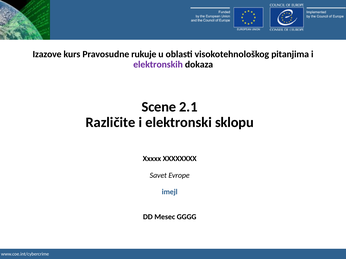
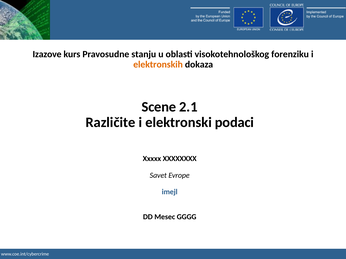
rukuje: rukuje -> stanju
pitanjima: pitanjima -> forenziku
elektronskih colour: purple -> orange
sklopu: sklopu -> podaci
